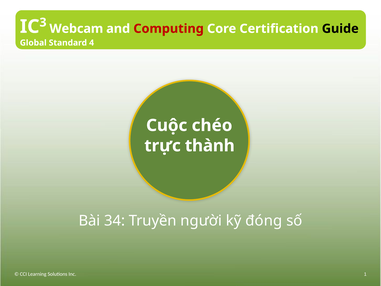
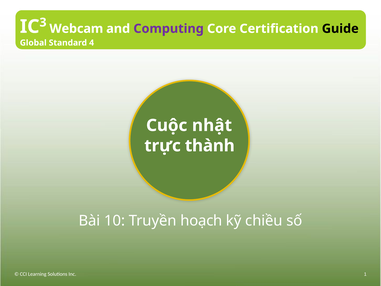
Computing colour: red -> purple
chéo: chéo -> nhật
34: 34 -> 10
người: người -> hoạch
đóng: đóng -> chiều
